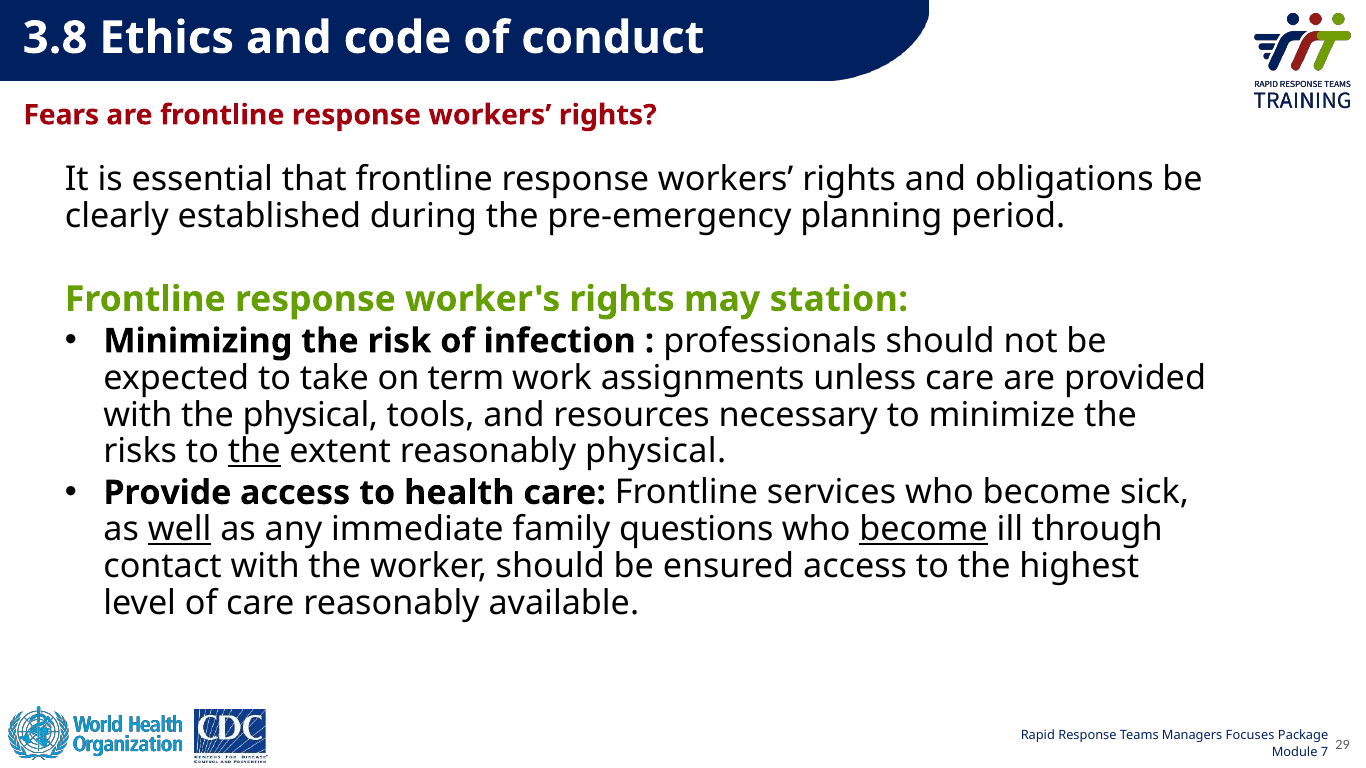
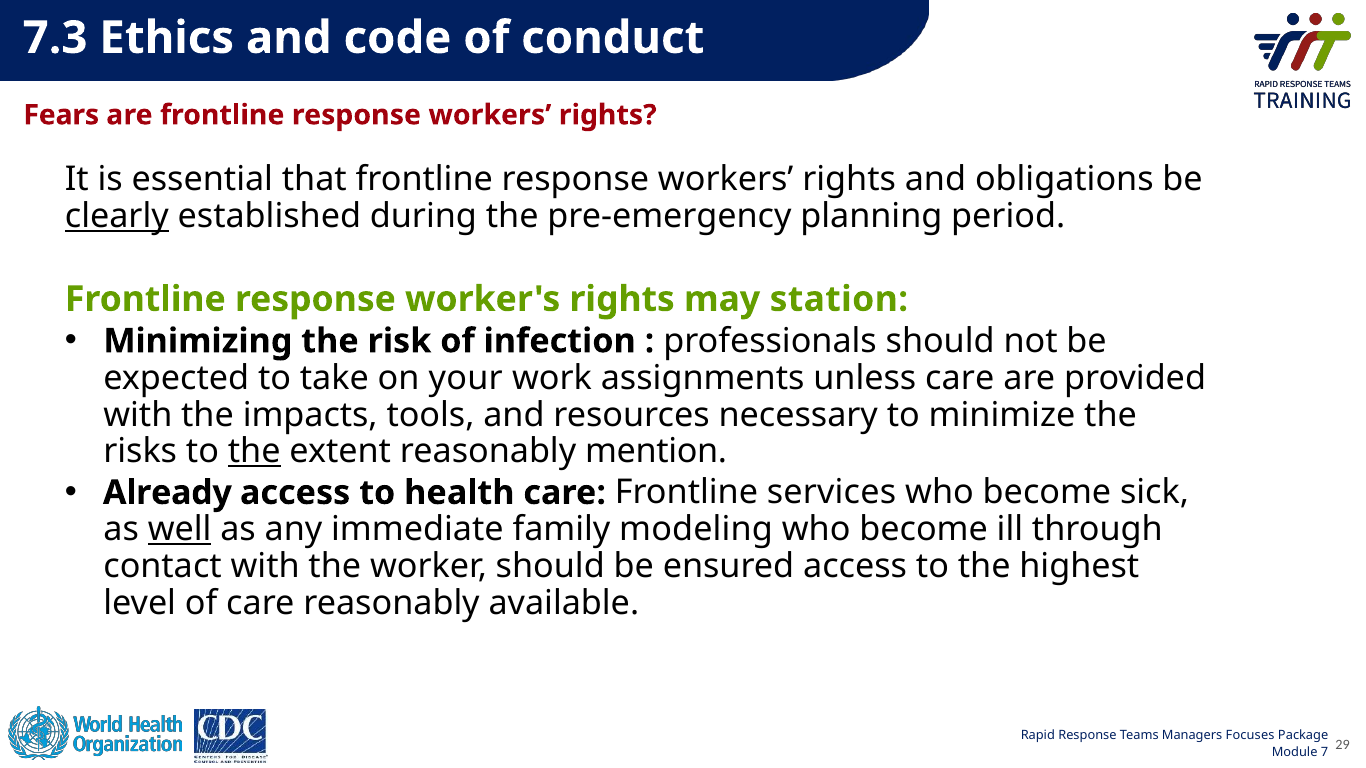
3.8: 3.8 -> 7.3
clearly underline: none -> present
term: term -> your
the physical: physical -> impacts
reasonably physical: physical -> mention
Provide: Provide -> Already
questions: questions -> modeling
become at (924, 530) underline: present -> none
